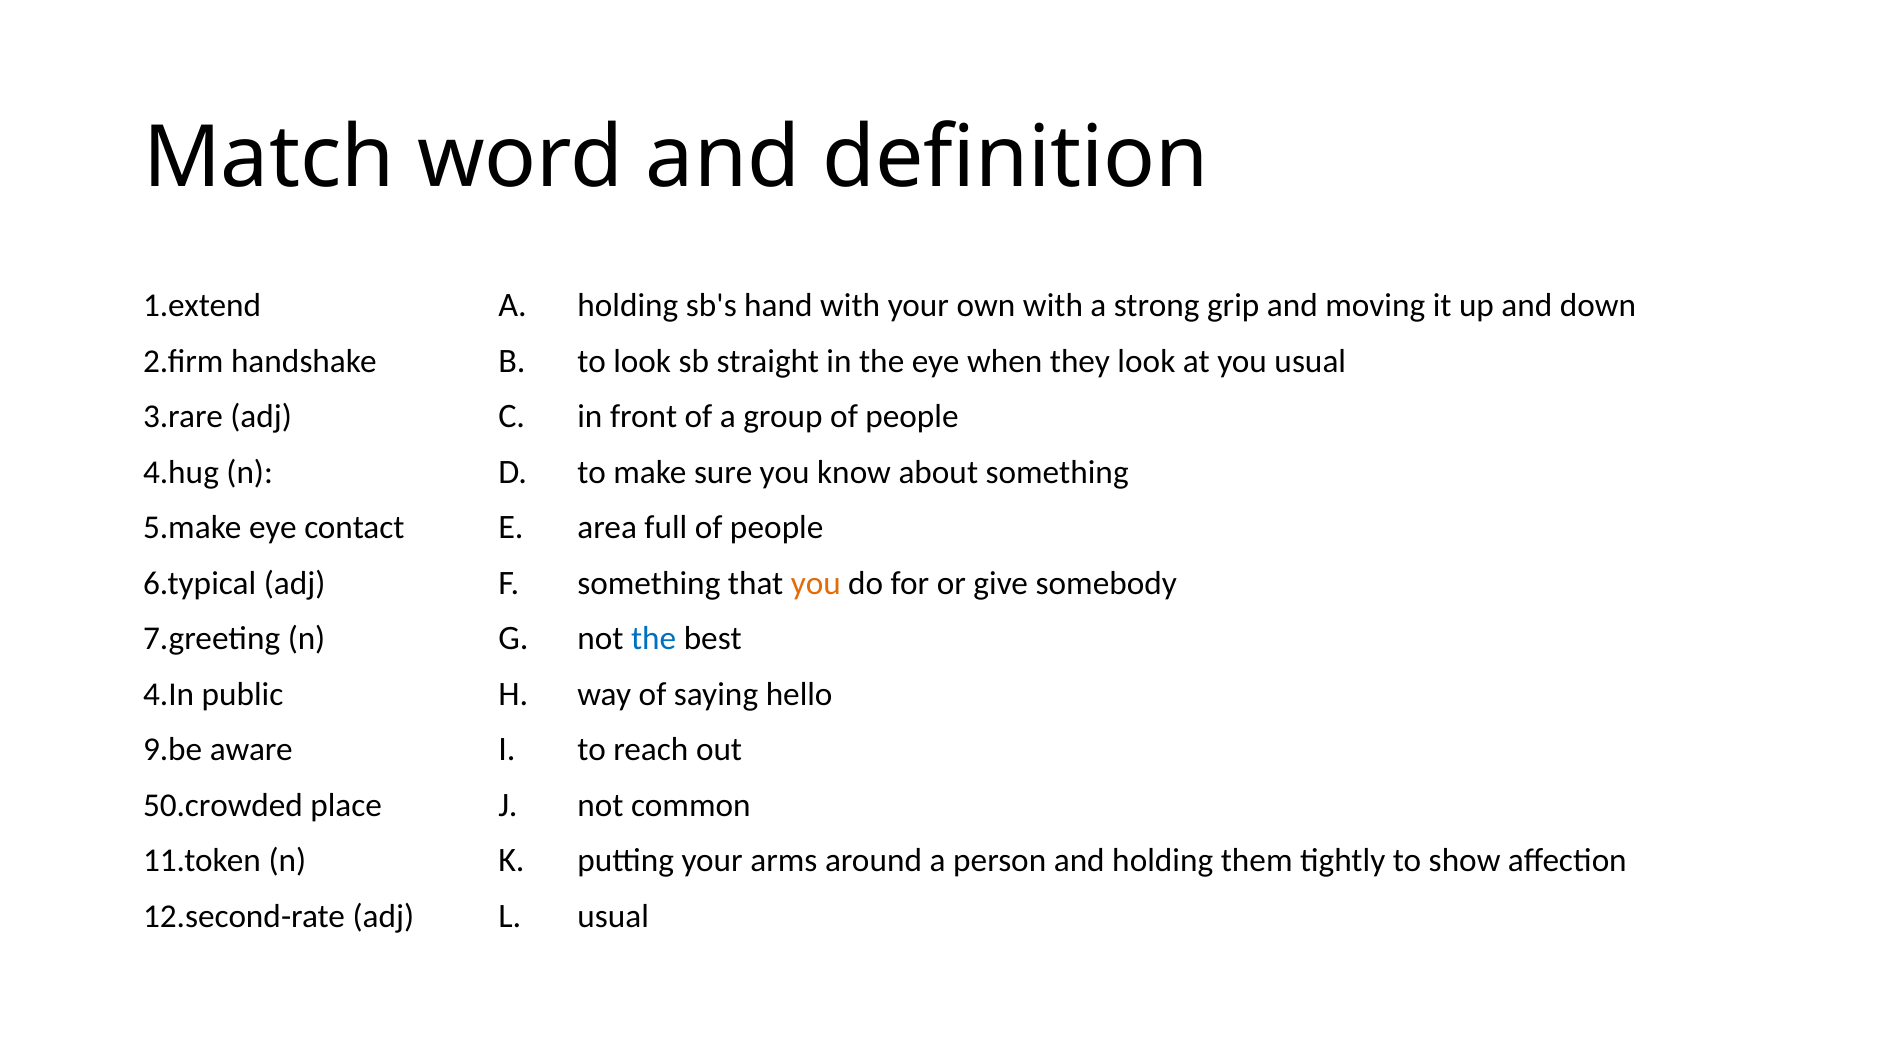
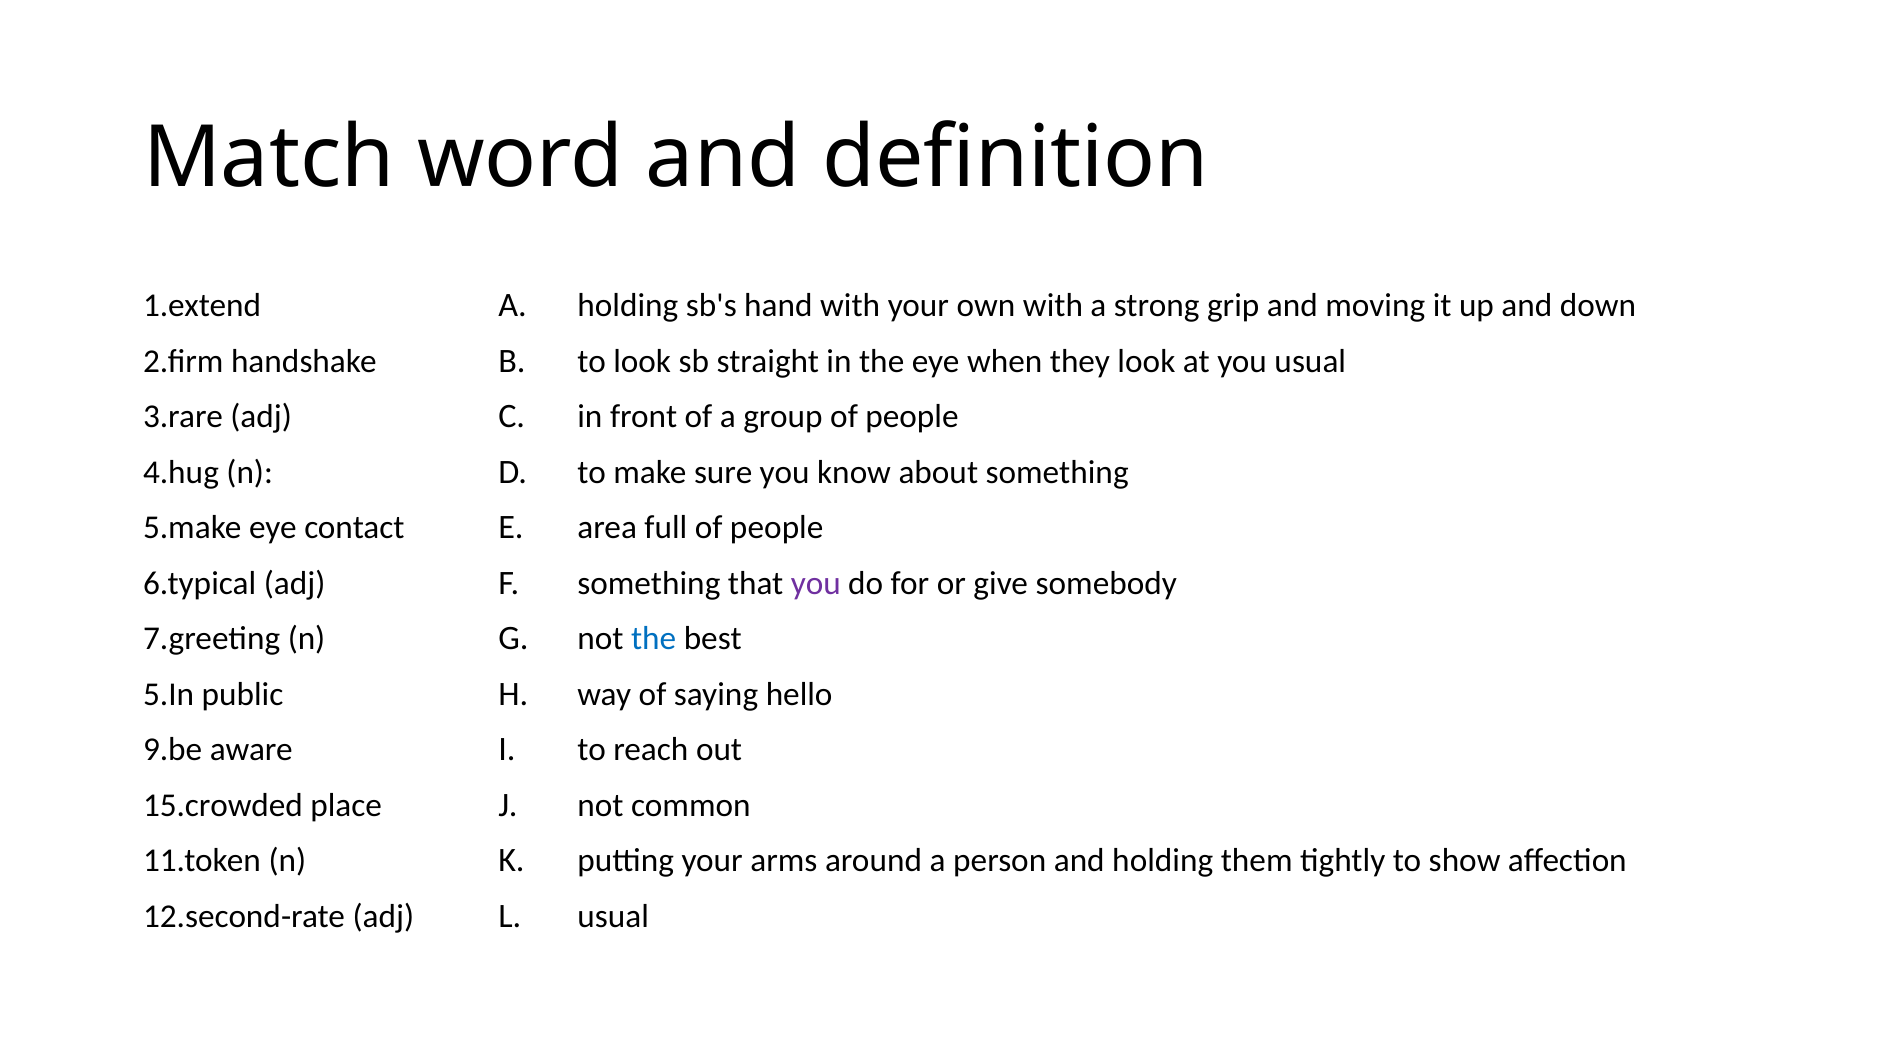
you at (816, 583) colour: orange -> purple
4.In: 4.In -> 5.In
50.crowded: 50.crowded -> 15.crowded
